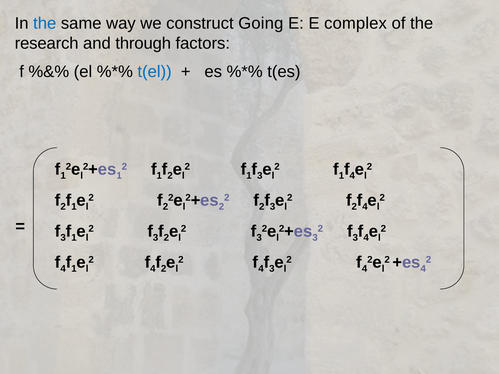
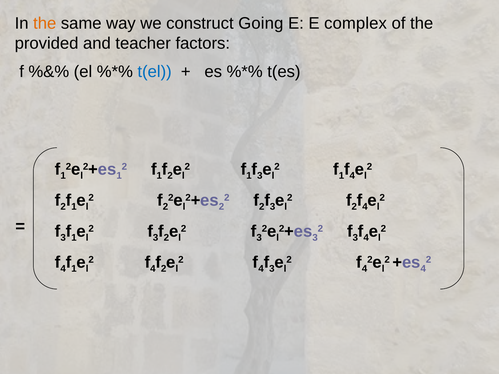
the at (45, 23) colour: blue -> orange
research: research -> provided
through: through -> teacher
